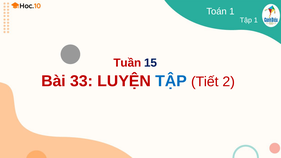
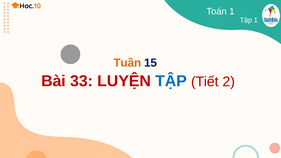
Tuần colour: red -> orange
